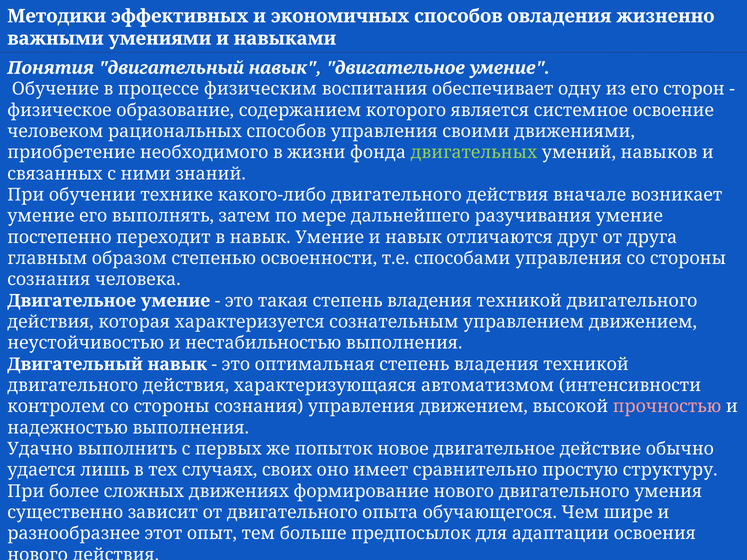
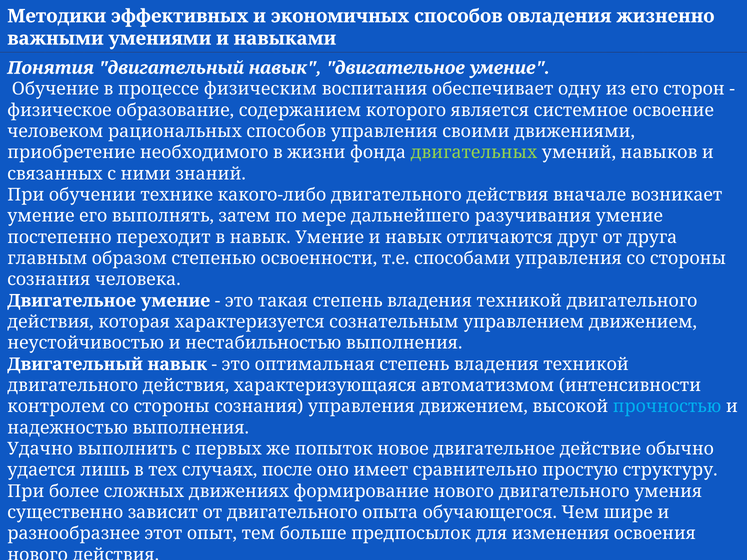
прочностью colour: pink -> light blue
своих: своих -> после
адаптации: адаптации -> изменения
